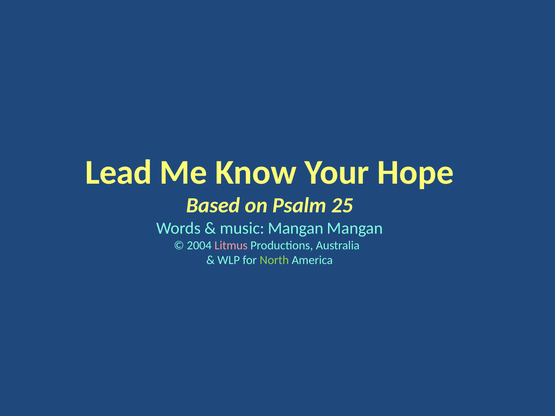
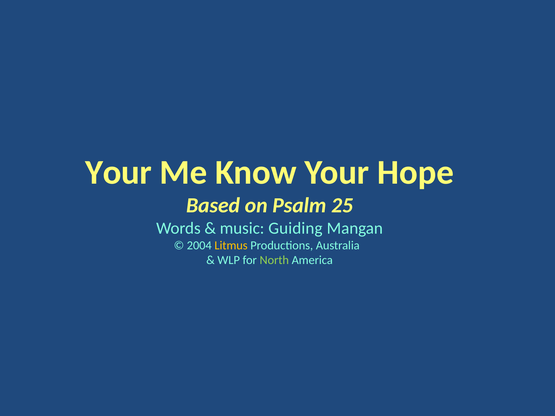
Lead at (119, 173): Lead -> Your
music Mangan: Mangan -> Guiding
Litmus colour: pink -> yellow
